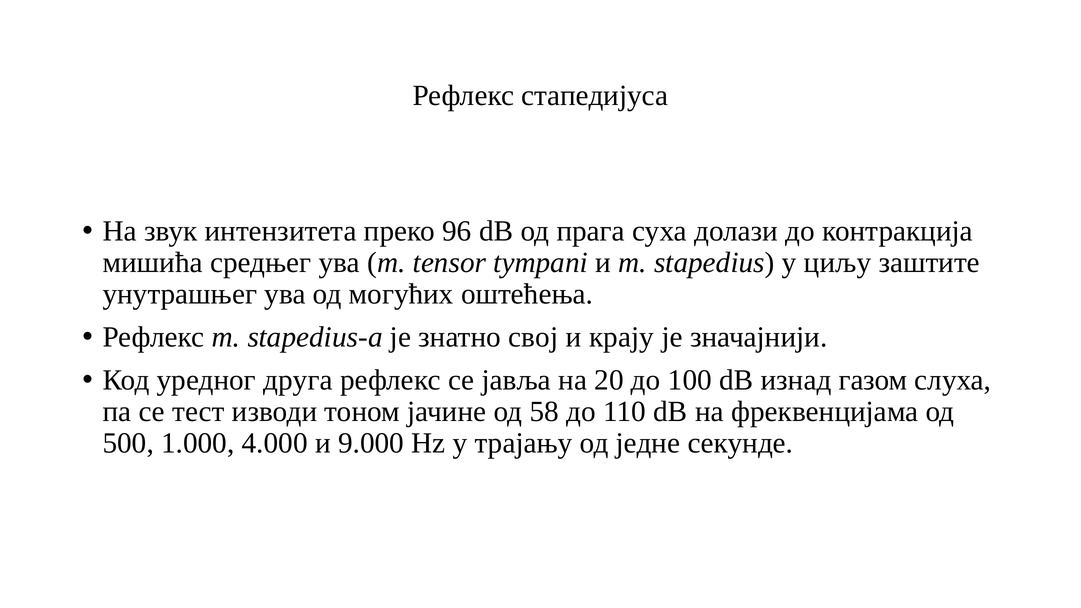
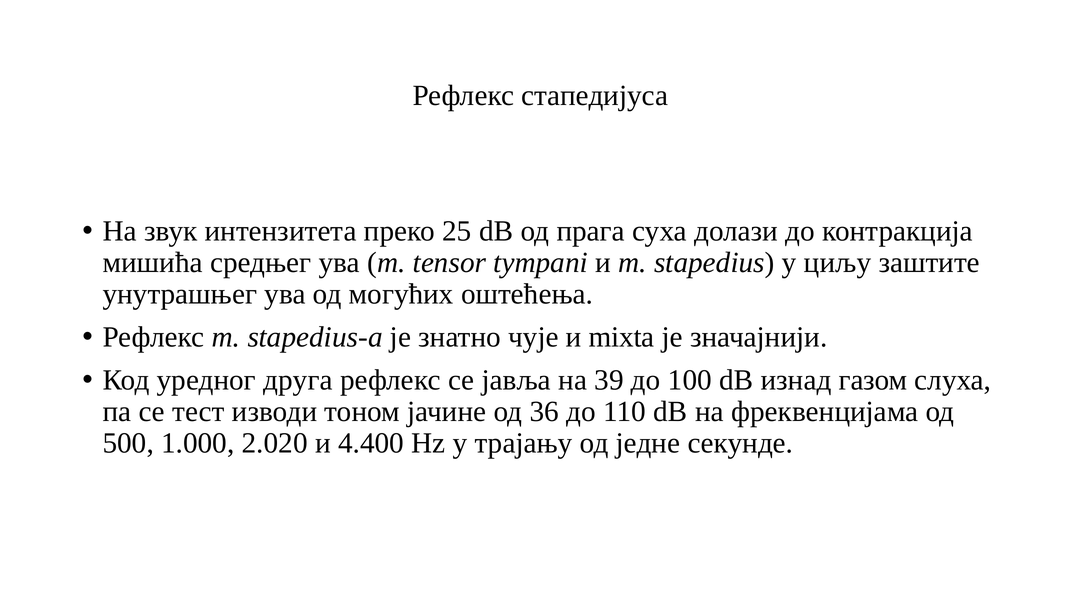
96: 96 -> 25
свој: свој -> чује
крају: крају -> mixta
20: 20 -> 39
58: 58 -> 36
4.000: 4.000 -> 2.020
9.000: 9.000 -> 4.400
